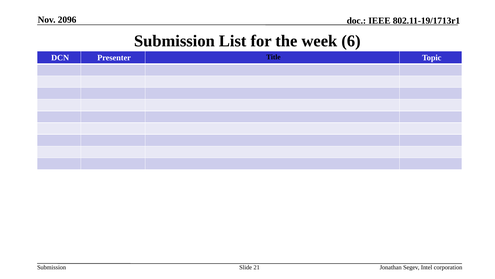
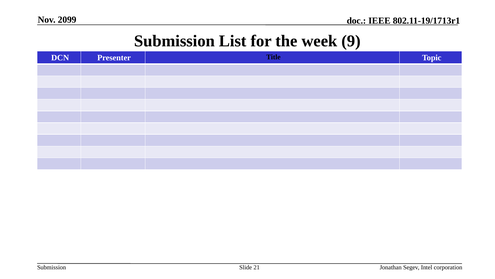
2096: 2096 -> 2099
6: 6 -> 9
